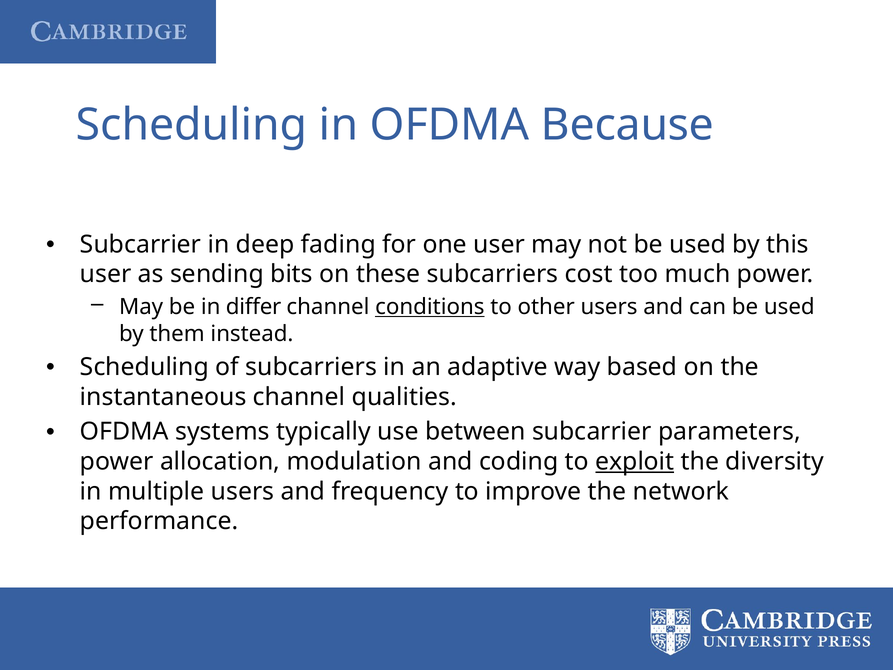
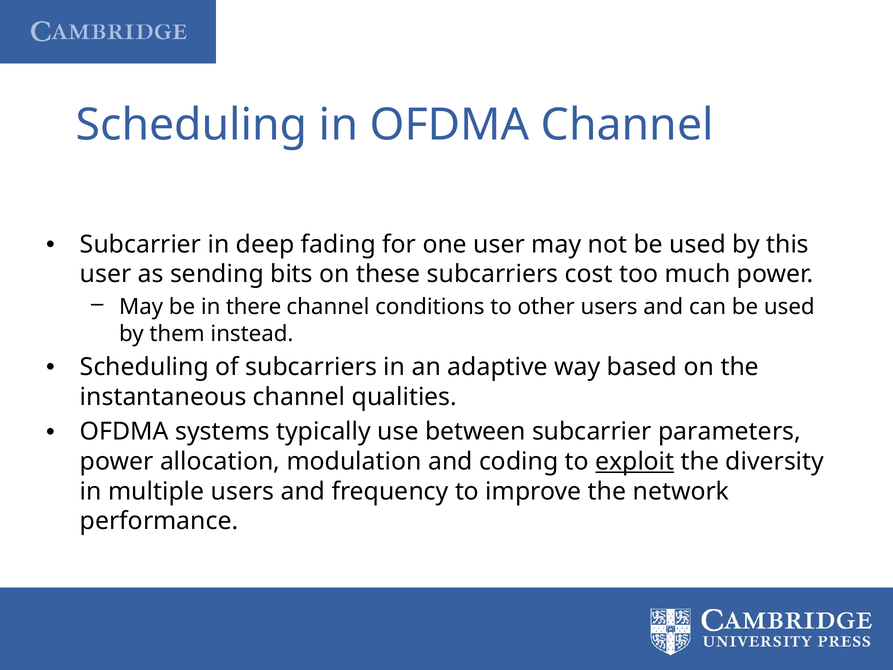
OFDMA Because: Because -> Channel
differ: differ -> there
conditions underline: present -> none
